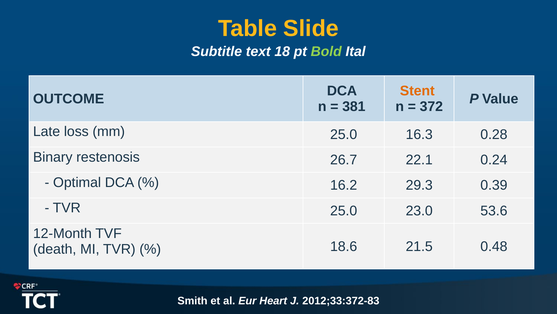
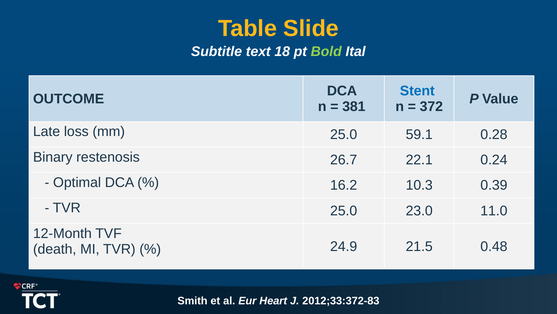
Stent colour: orange -> blue
16.3: 16.3 -> 59.1
29.3: 29.3 -> 10.3
53.6: 53.6 -> 11.0
18.6: 18.6 -> 24.9
